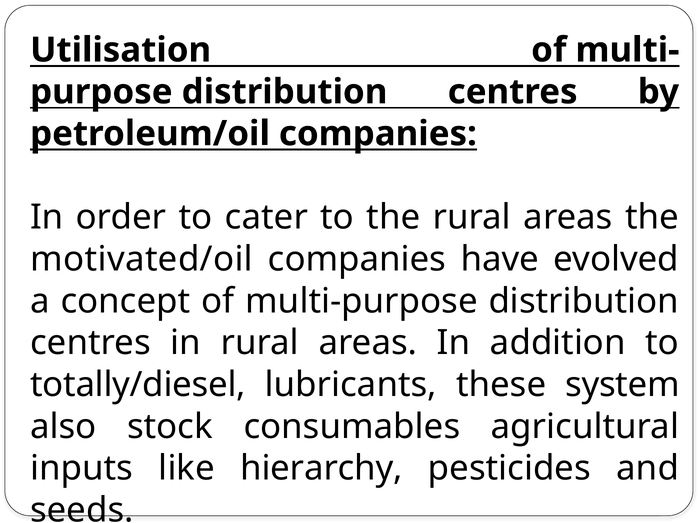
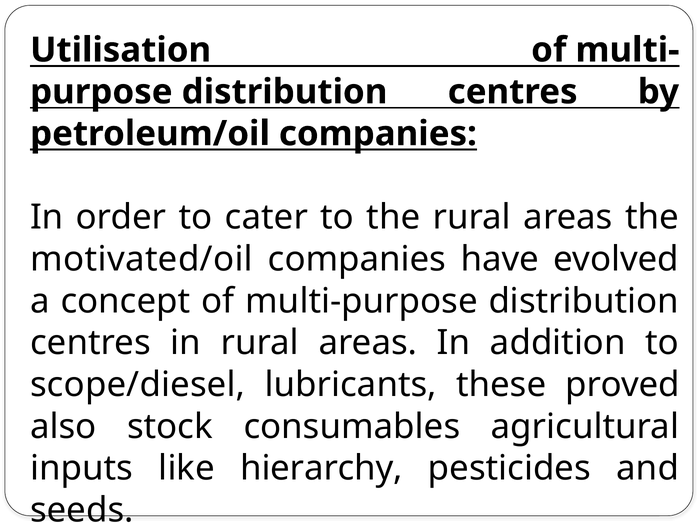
totally/diesel: totally/diesel -> scope/diesel
system: system -> proved
